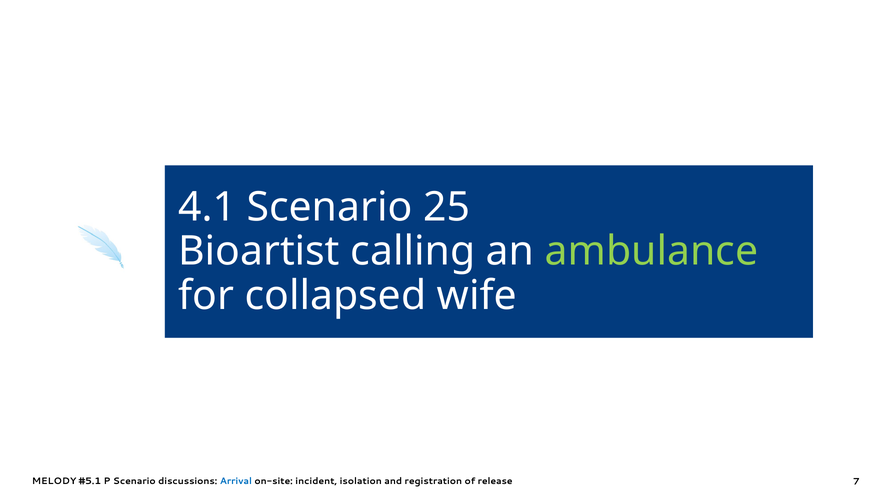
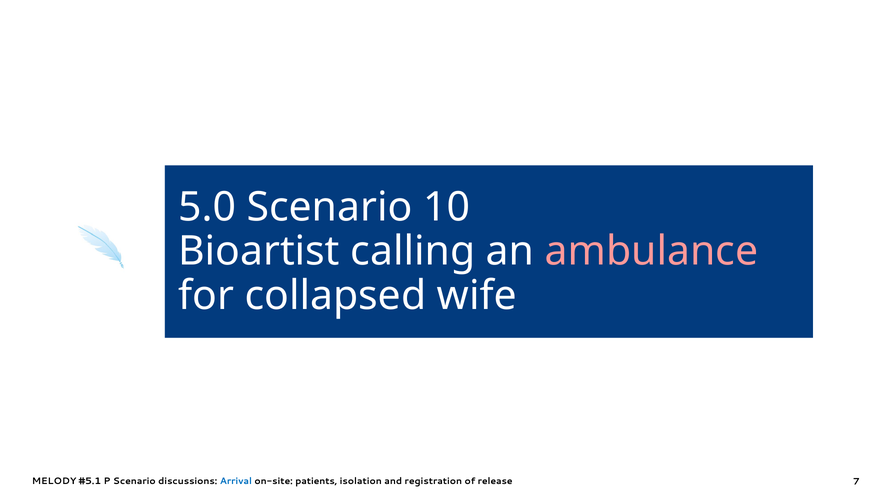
4.1: 4.1 -> 5.0
25: 25 -> 10
ambulance colour: light green -> pink
incident: incident -> patients
